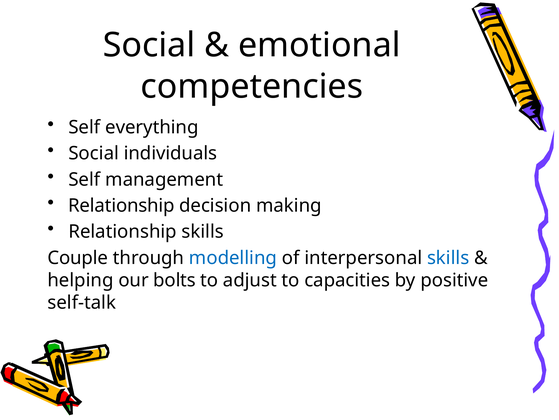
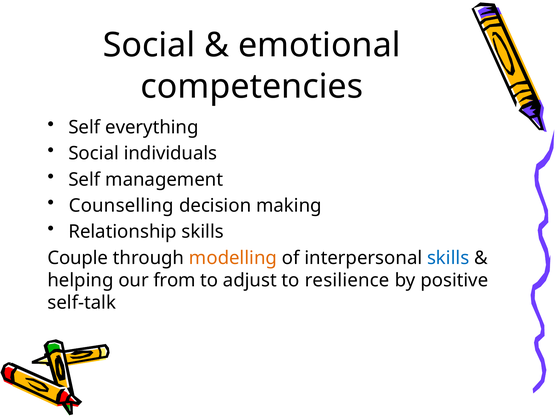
Relationship at (121, 205): Relationship -> Counselling
modelling colour: blue -> orange
bolts: bolts -> from
capacities: capacities -> resilience
